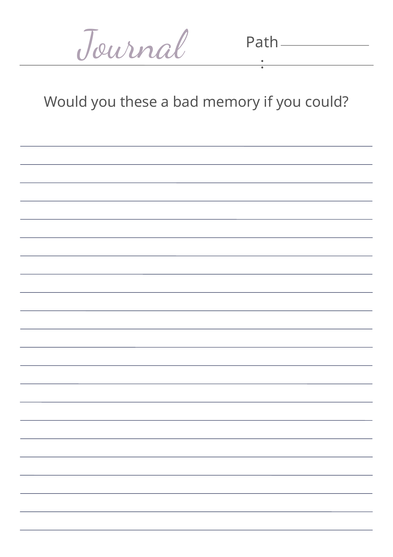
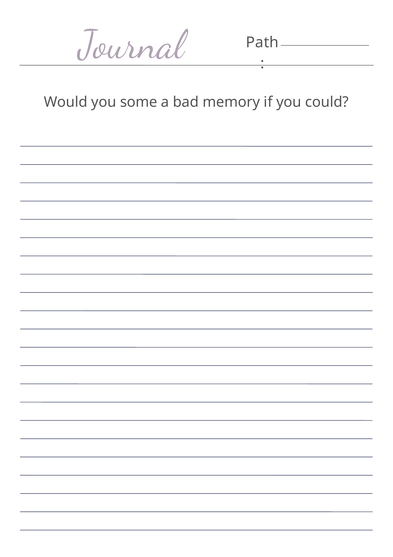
these: these -> some
